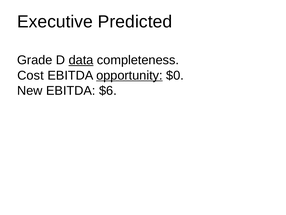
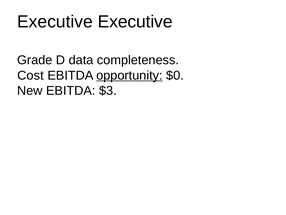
Executive Predicted: Predicted -> Executive
data underline: present -> none
$6: $6 -> $3
